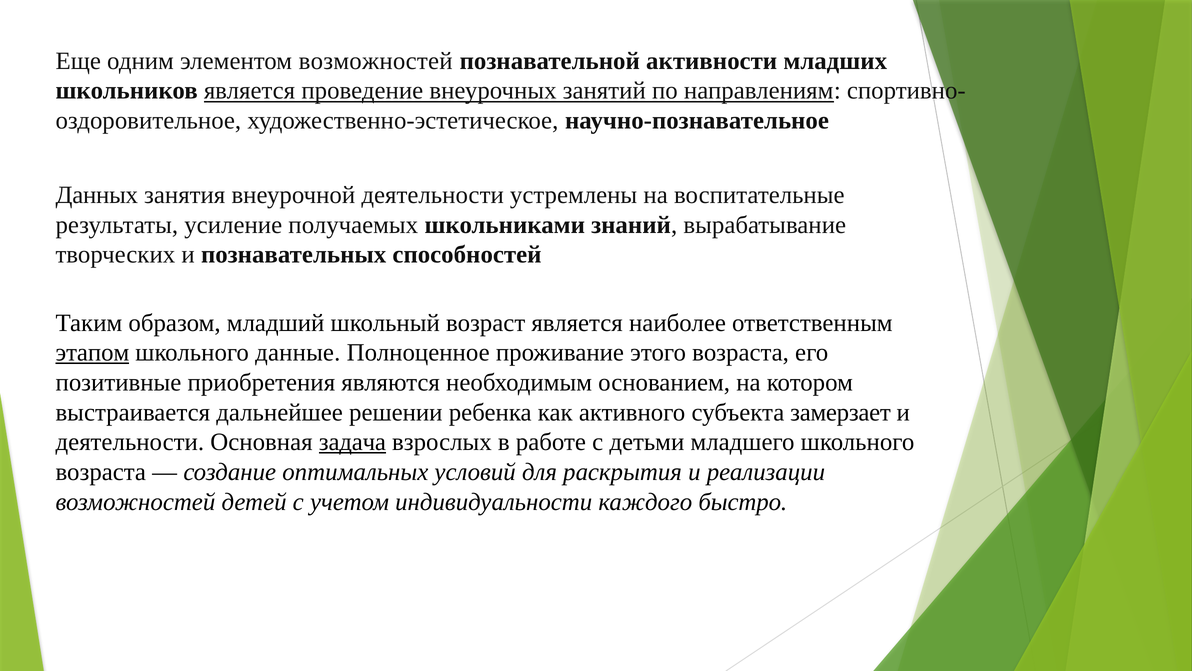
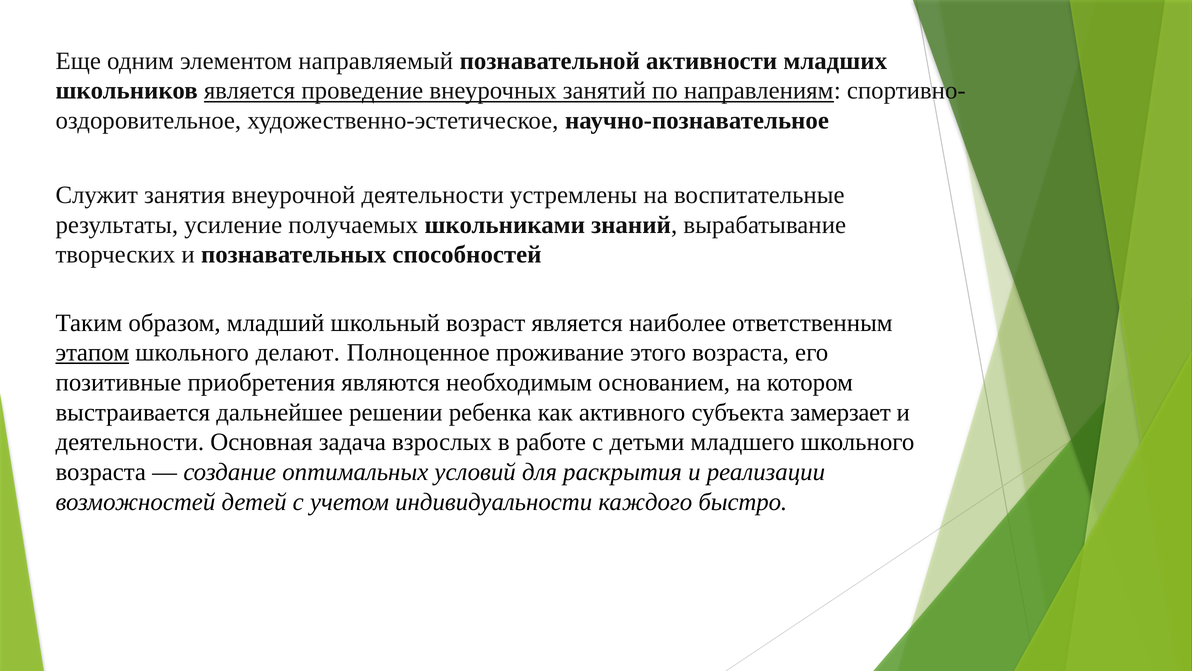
элементом возможностей: возможностей -> направляемый
Данных: Данных -> Служит
данные: данные -> делают
задача underline: present -> none
